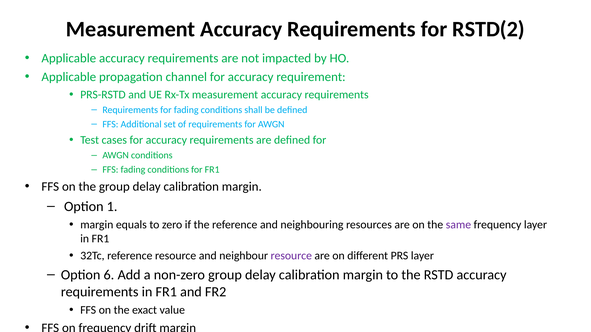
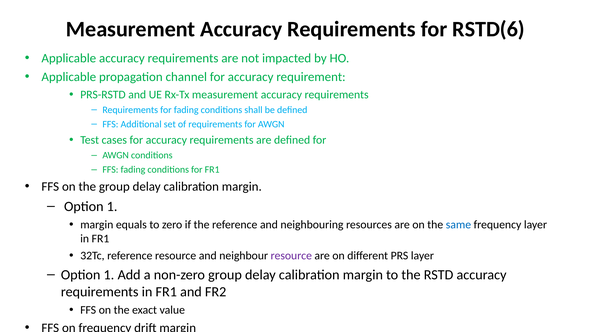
RSTD(2: RSTD(2 -> RSTD(6
same colour: purple -> blue
6 at (109, 275): 6 -> 1
